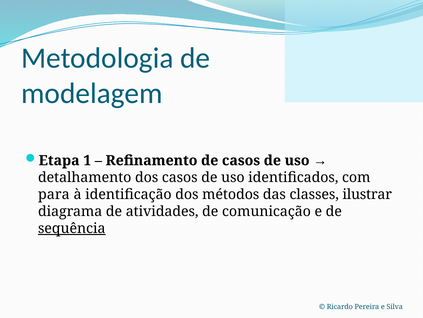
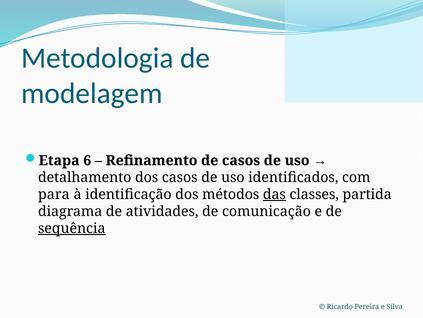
1: 1 -> 6
das underline: none -> present
ilustrar: ilustrar -> partida
